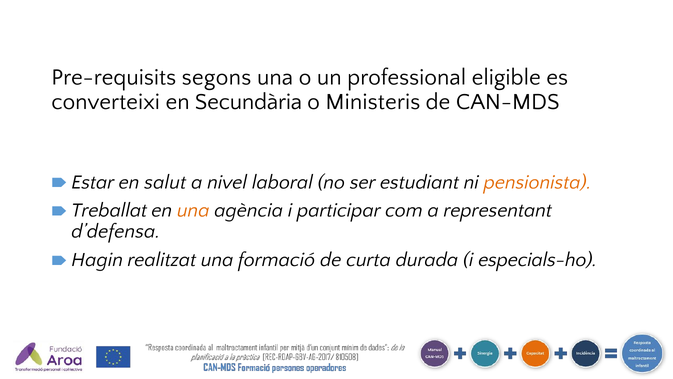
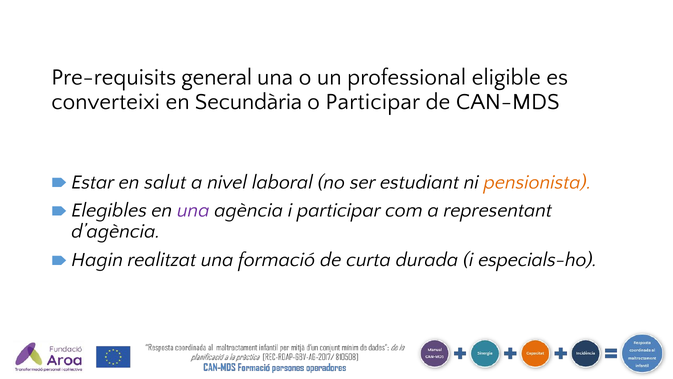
segons: segons -> general
o Ministeris: Ministeris -> Participar
Treballat: Treballat -> Elegibles
una at (193, 210) colour: orange -> purple
d’defensa: d’defensa -> d’agència
